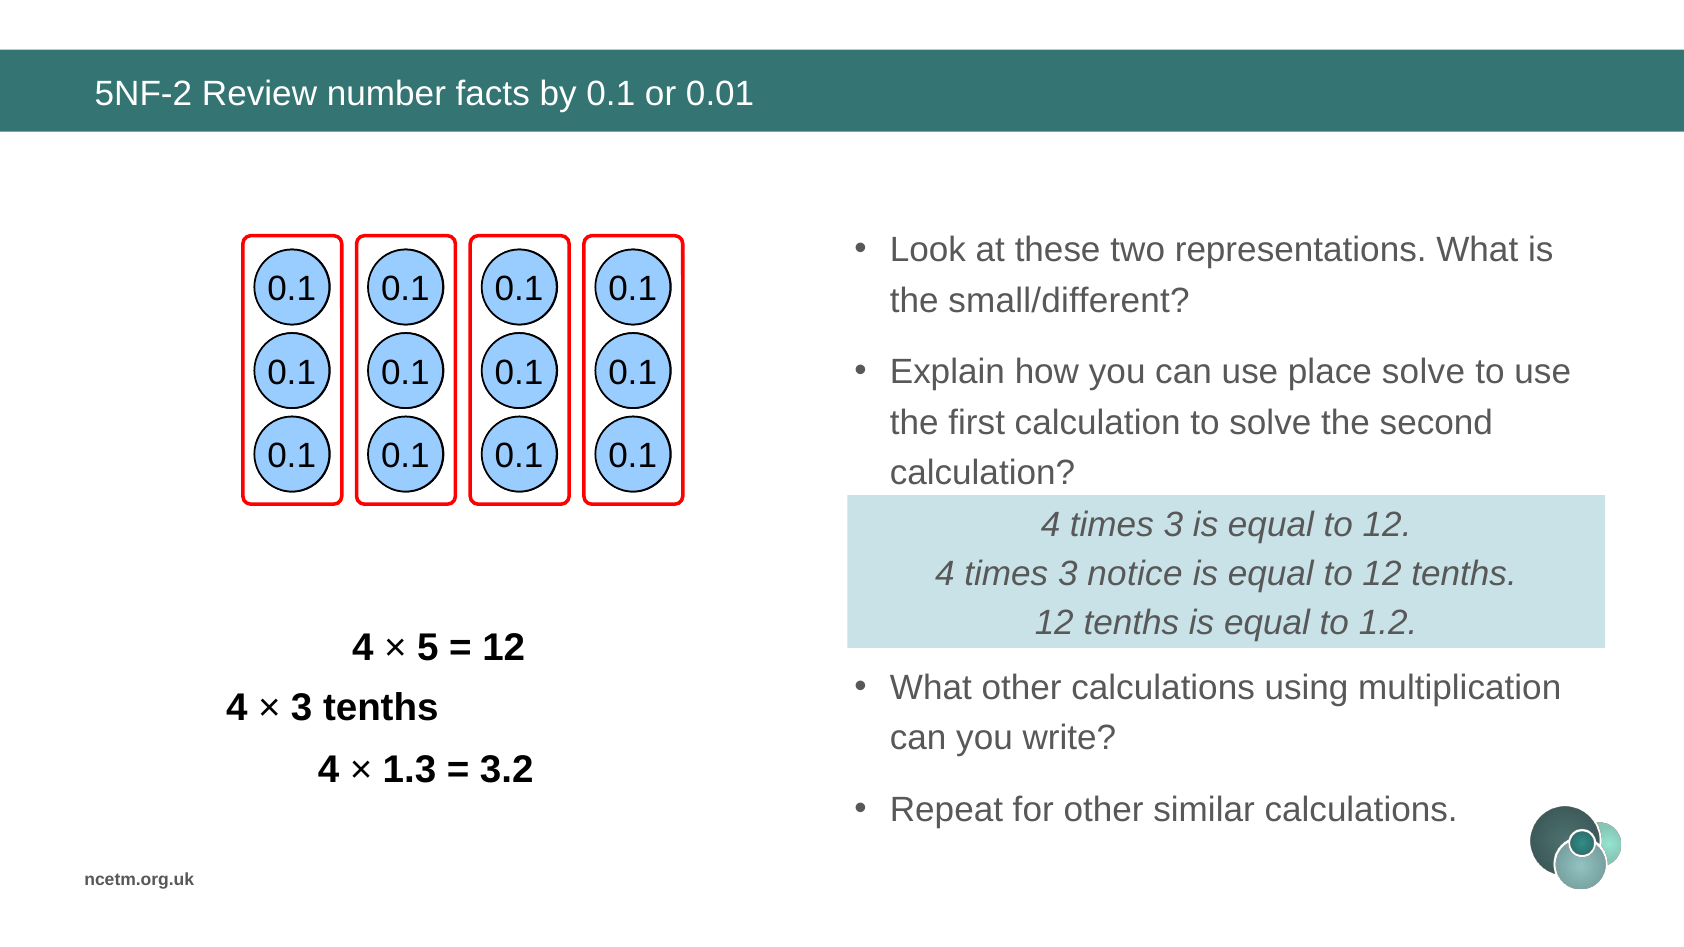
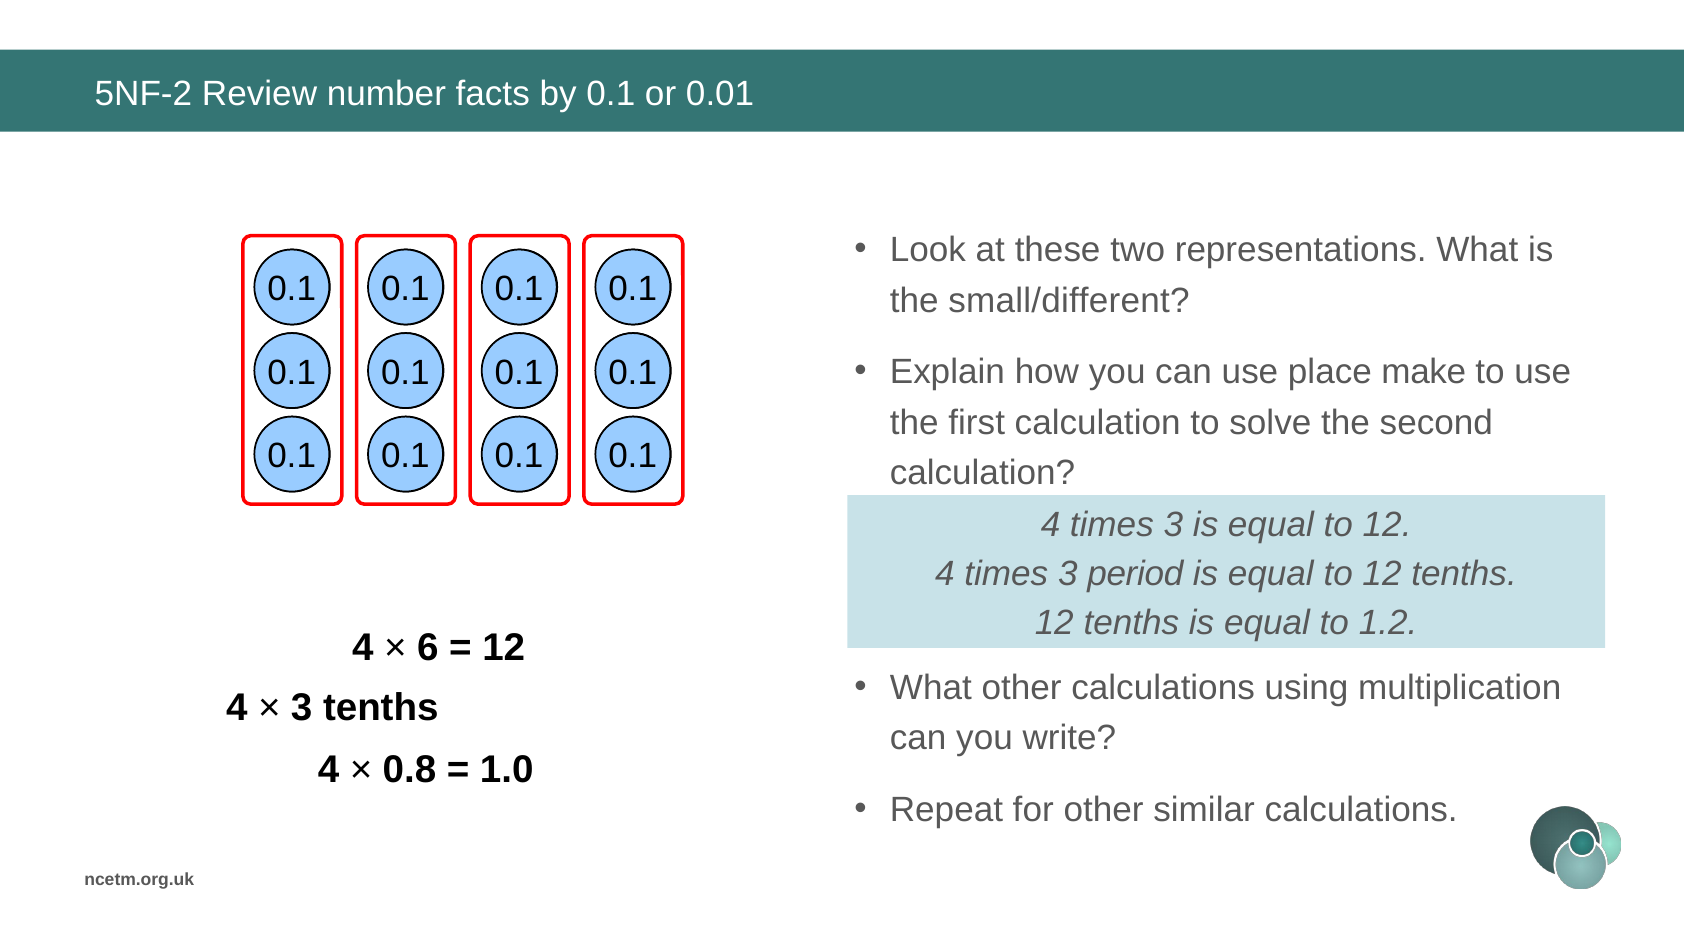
place solve: solve -> make
notice: notice -> period
5: 5 -> 6
1.3: 1.3 -> 0.8
3.2: 3.2 -> 1.0
